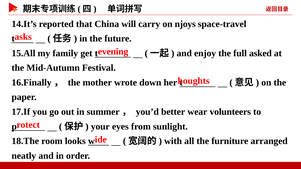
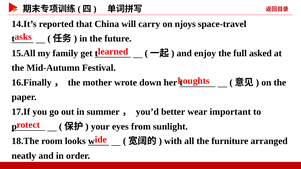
evening: evening -> learned
volunteers: volunteers -> important
